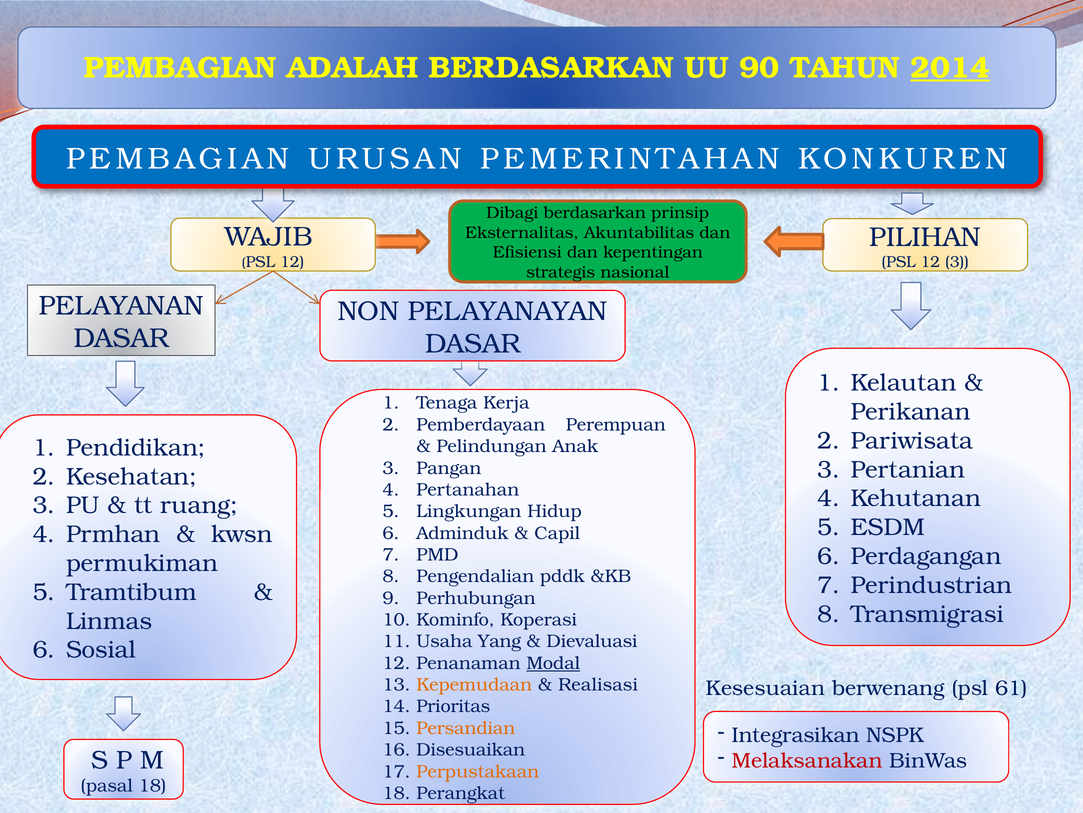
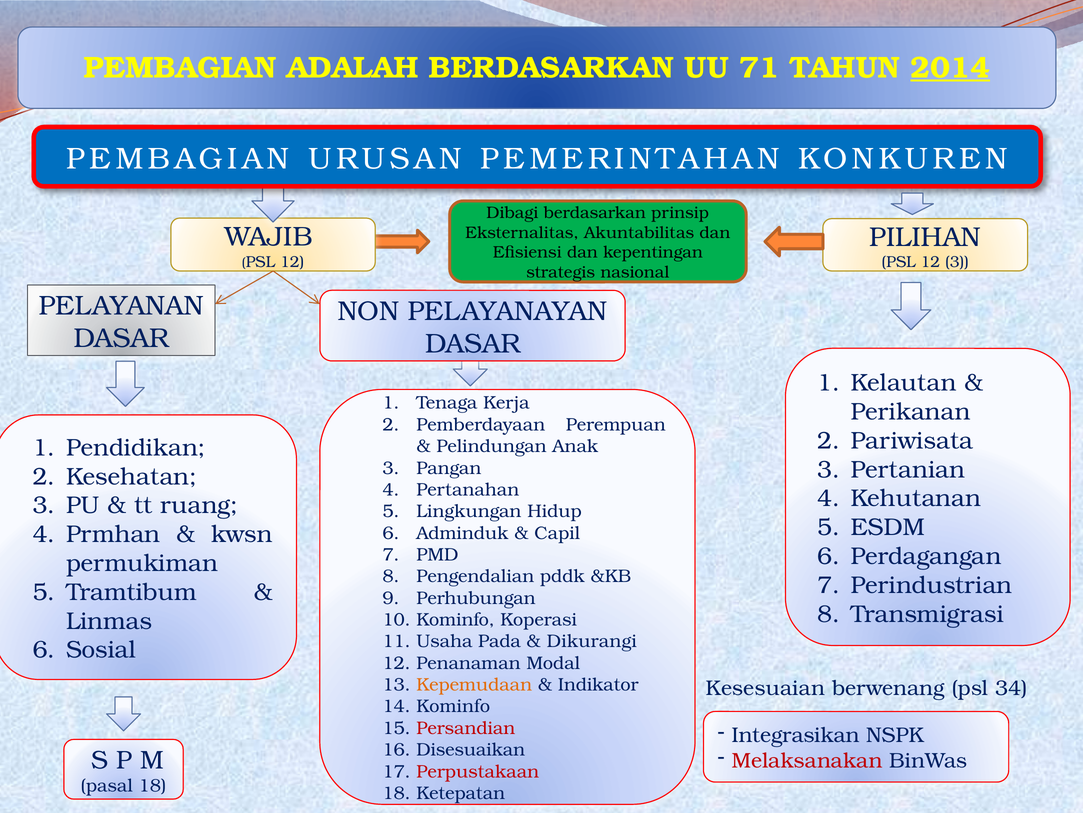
90: 90 -> 71
Yang: Yang -> Pada
Dievaluasi: Dievaluasi -> Dikurangi
Modal underline: present -> none
Realisasi: Realisasi -> Indikator
61: 61 -> 34
Prioritas at (453, 706): Prioritas -> Kominfo
Persandian colour: orange -> red
Perpustakaan colour: orange -> red
Perangkat: Perangkat -> Ketepatan
